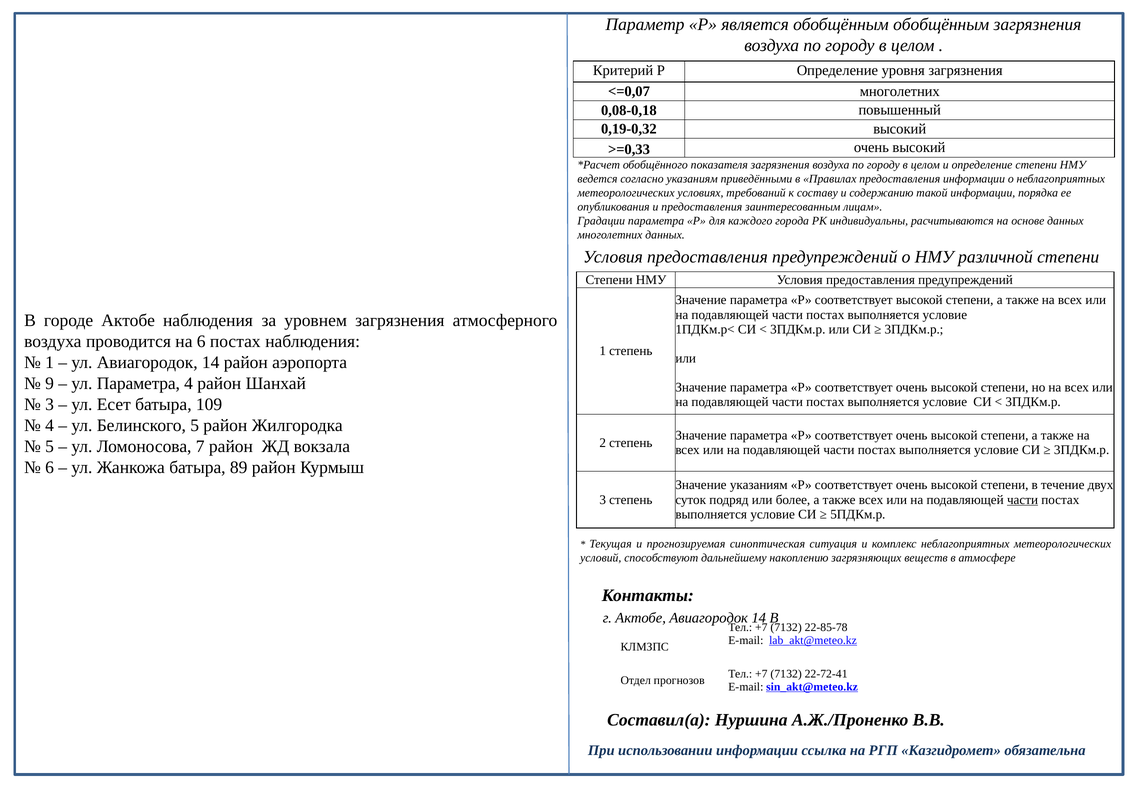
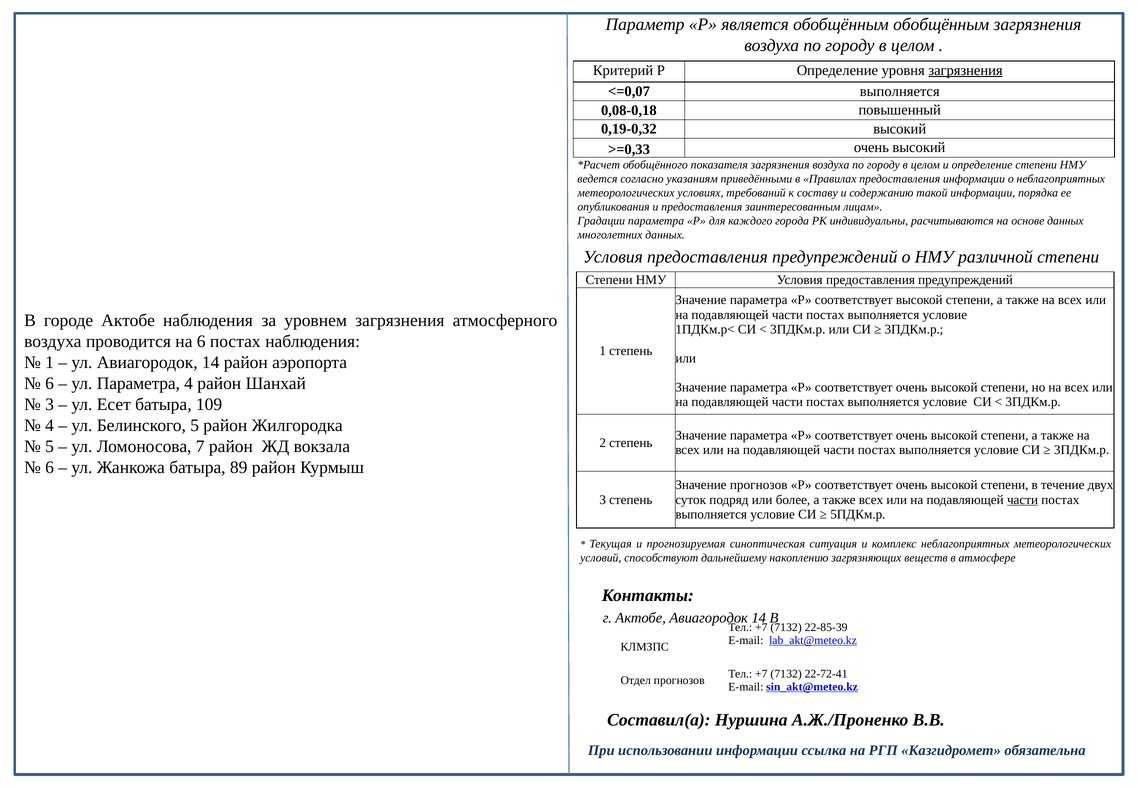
загрязнения at (966, 70) underline: none -> present
<=0,07 многолетних: многолетних -> выполняется
9 at (50, 384): 9 -> 6
Значение указаниям: указаниям -> прогнозов
22-85-78: 22-85-78 -> 22-85-39
